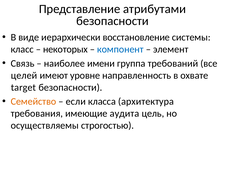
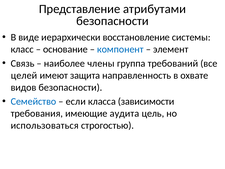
некоторых: некоторых -> основание
имени: имени -> члены
уровне: уровне -> защита
target: target -> видов
Семейство colour: orange -> blue
архитектура: архитектура -> зависимости
осуществляемы: осуществляемы -> использоваться
